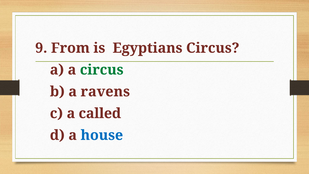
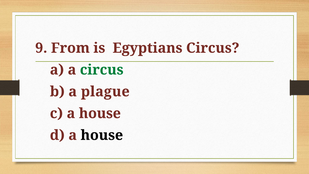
ravens: ravens -> plague
c a called: called -> house
house at (102, 135) colour: blue -> black
